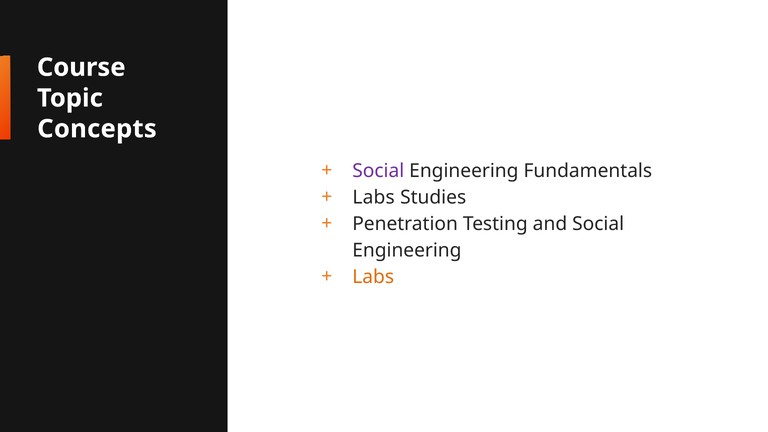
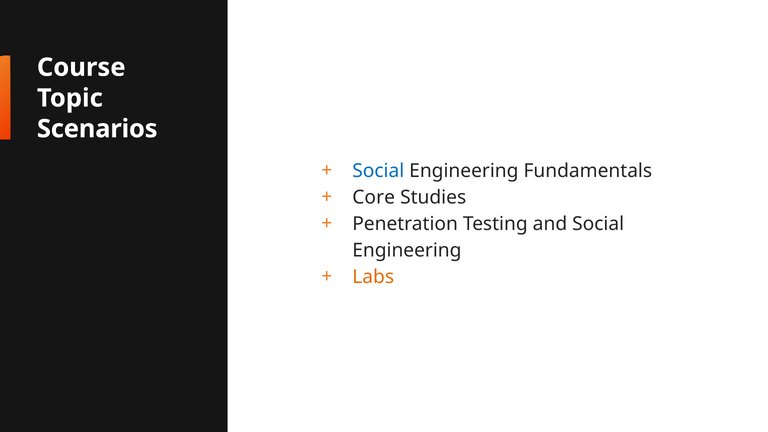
Concepts: Concepts -> Scenarios
Social at (378, 171) colour: purple -> blue
Labs at (374, 197): Labs -> Core
